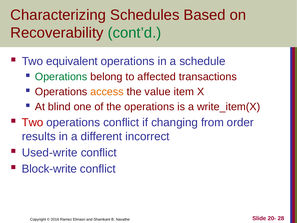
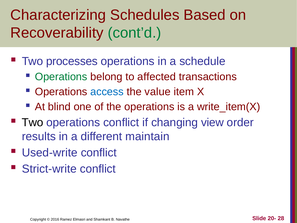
equivalent: equivalent -> processes
access colour: orange -> blue
Two at (33, 122) colour: red -> black
from: from -> view
incorrect: incorrect -> maintain
Block-write: Block-write -> Strict-write
